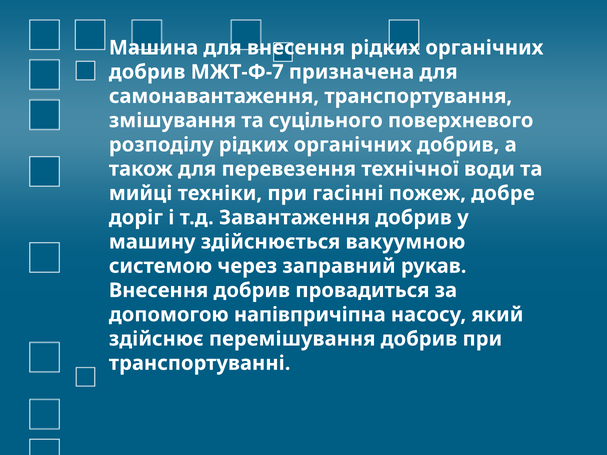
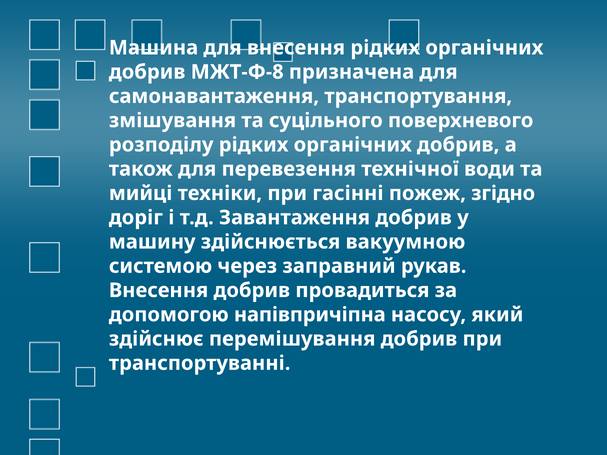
МЖТ-Ф-7: МЖТ-Ф-7 -> МЖТ-Ф-8
добре: добре -> згідно
